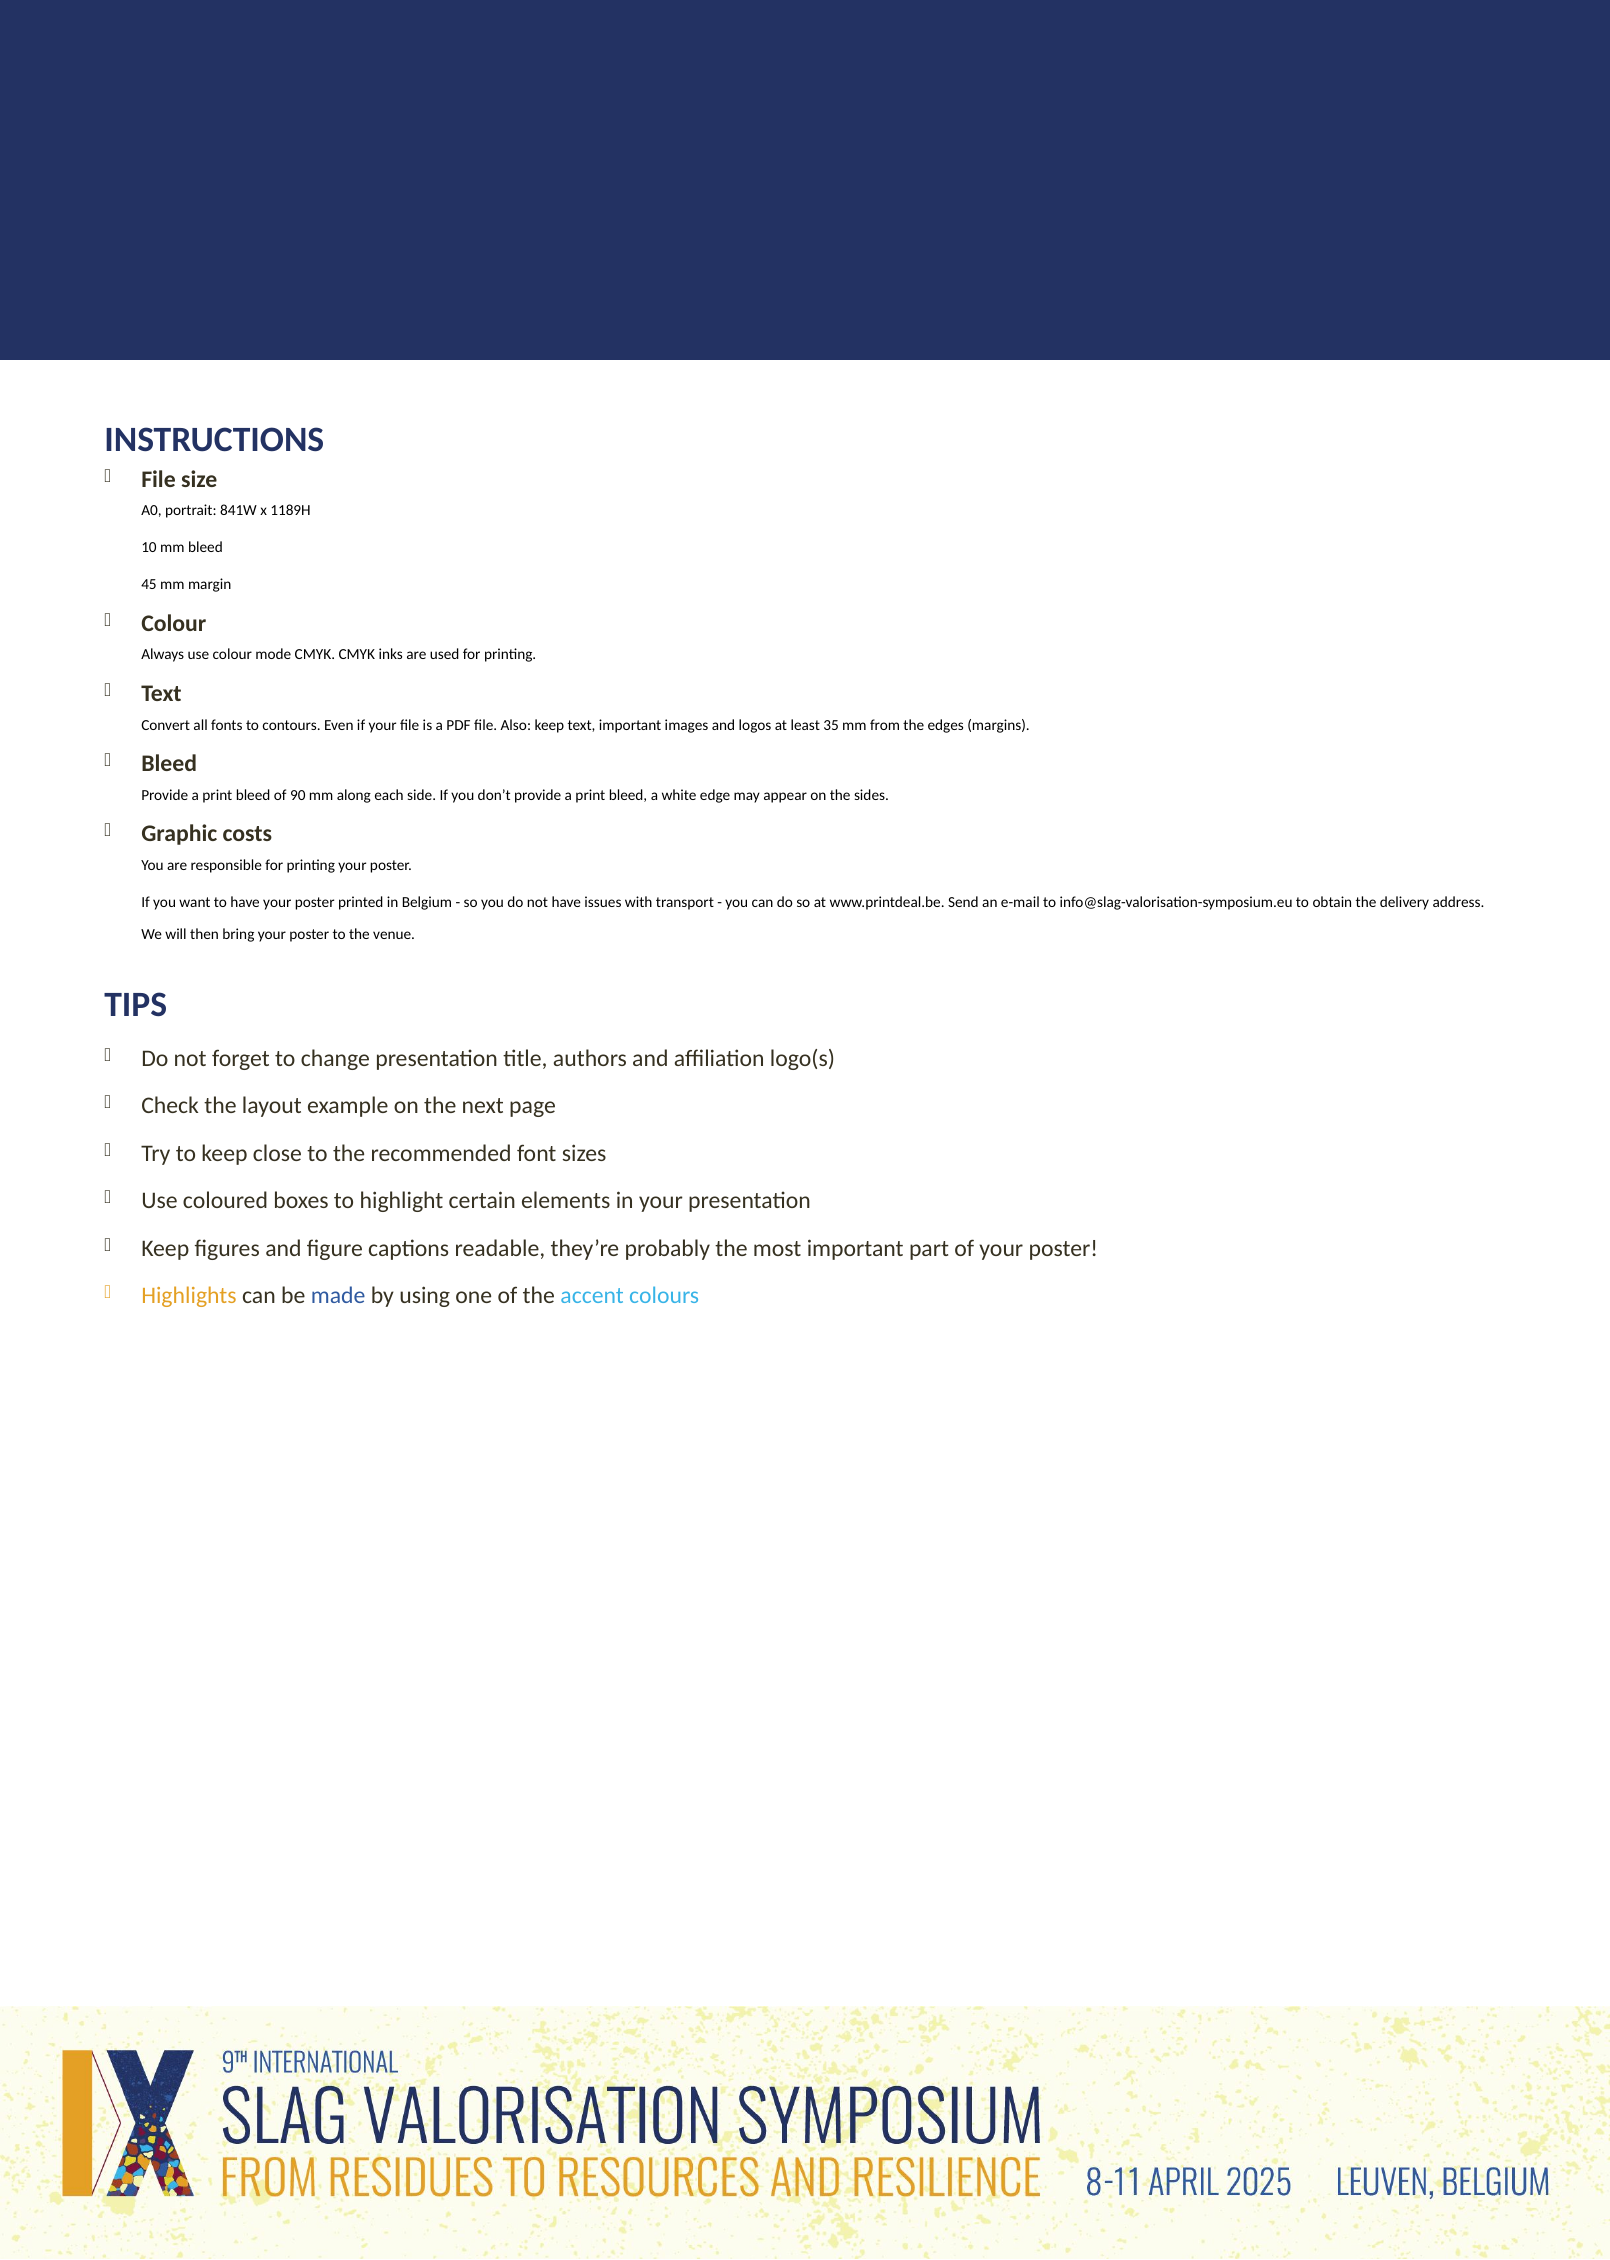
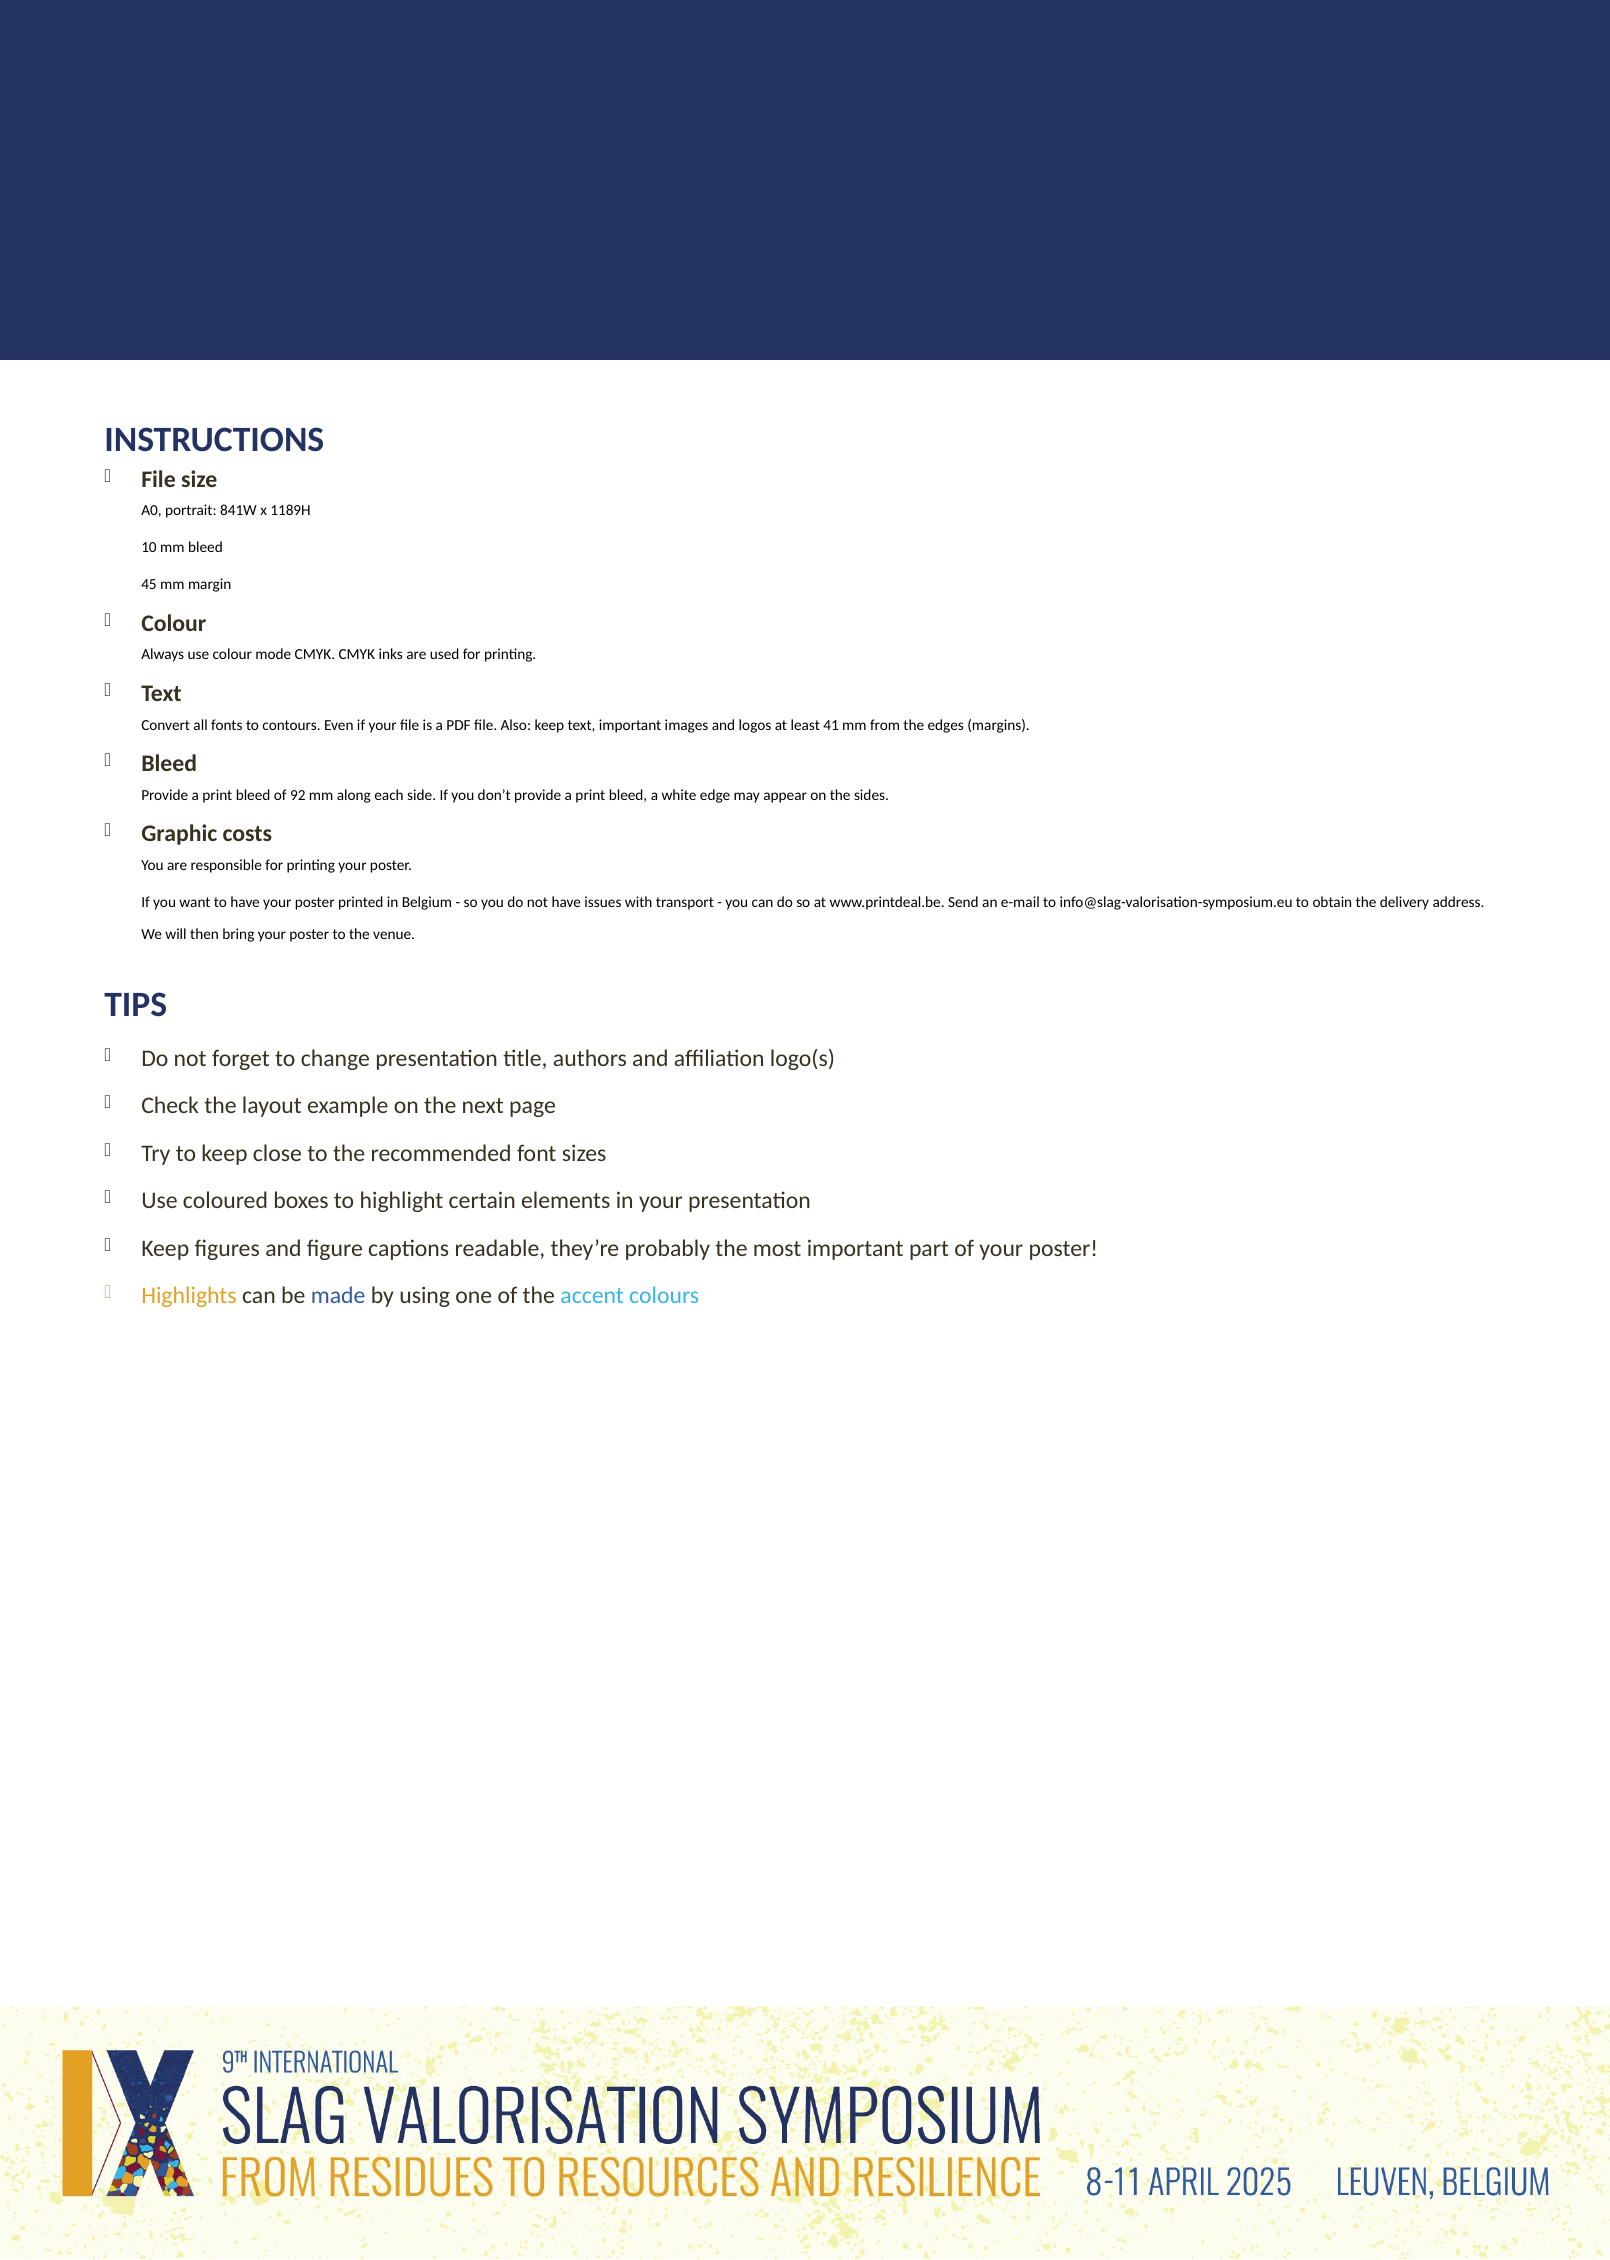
35: 35 -> 41
90: 90 -> 92
